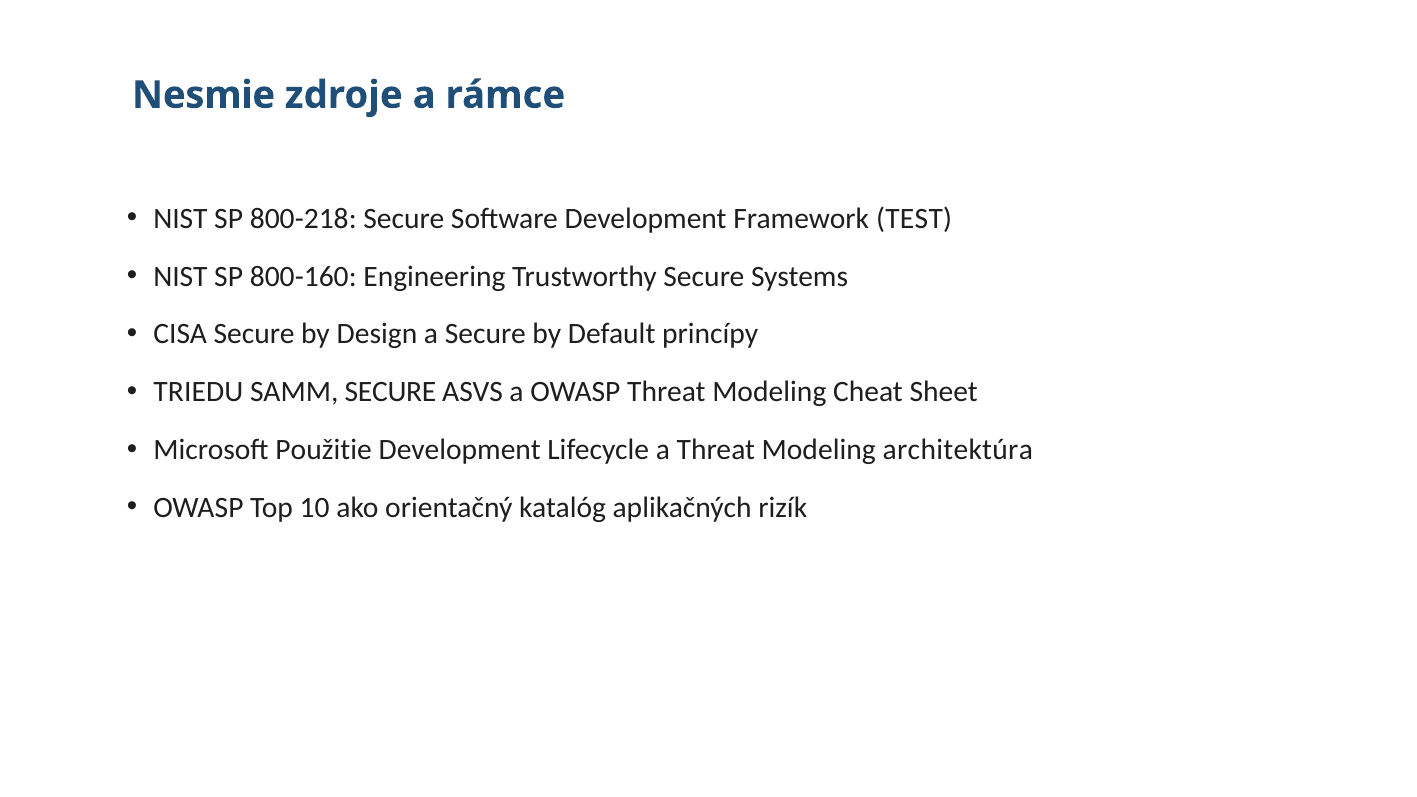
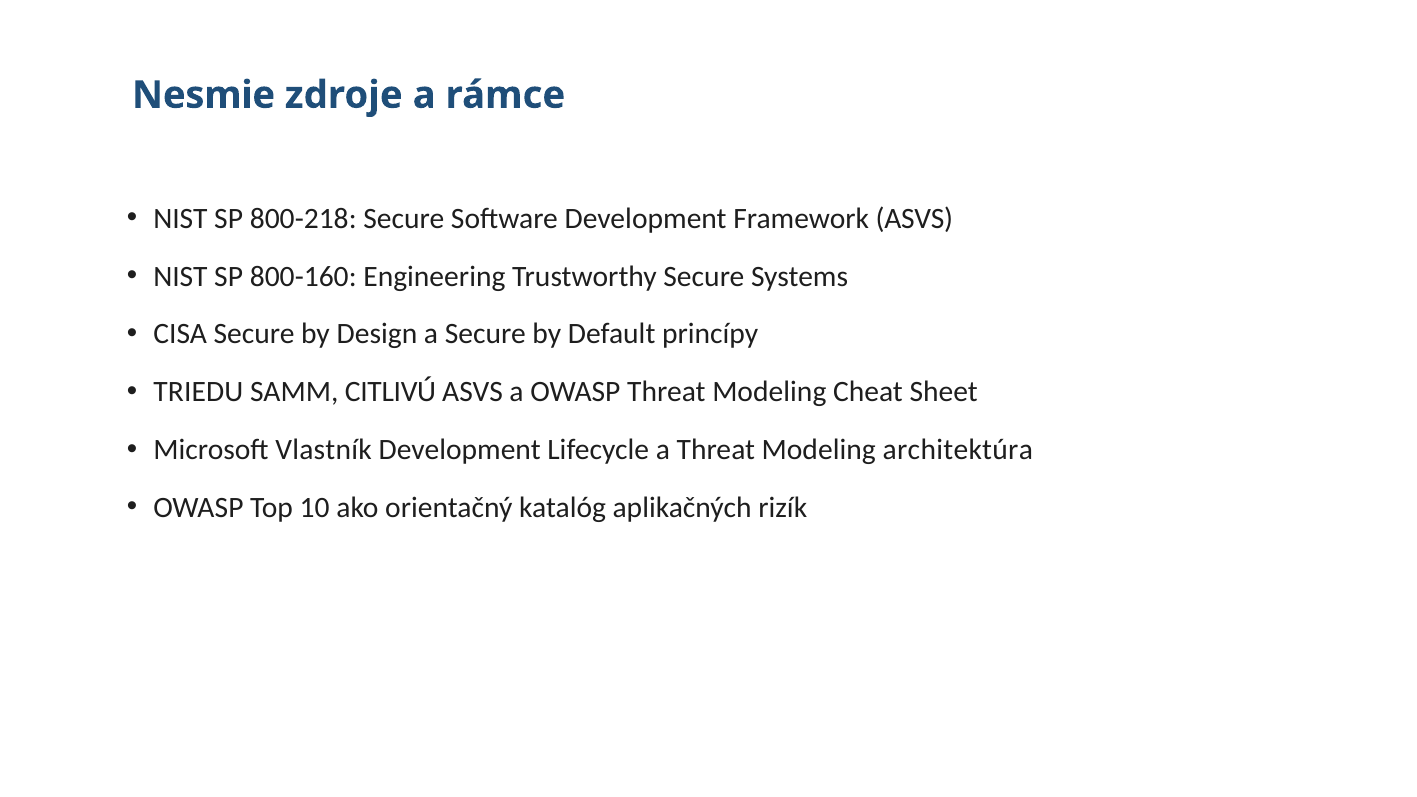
Framework TEST: TEST -> ASVS
SAMM SECURE: SECURE -> CITLIVÚ
Použitie: Použitie -> Vlastník
